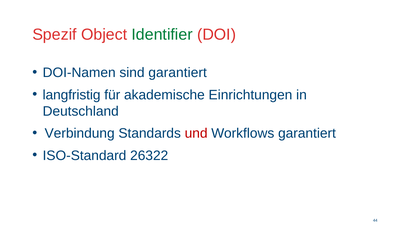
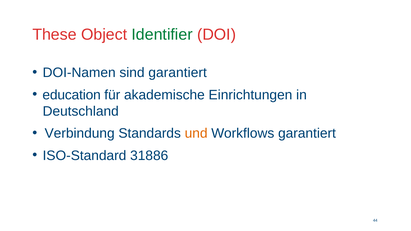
Spezif: Spezif -> These
langfristig: langfristig -> education
und colour: red -> orange
26322: 26322 -> 31886
